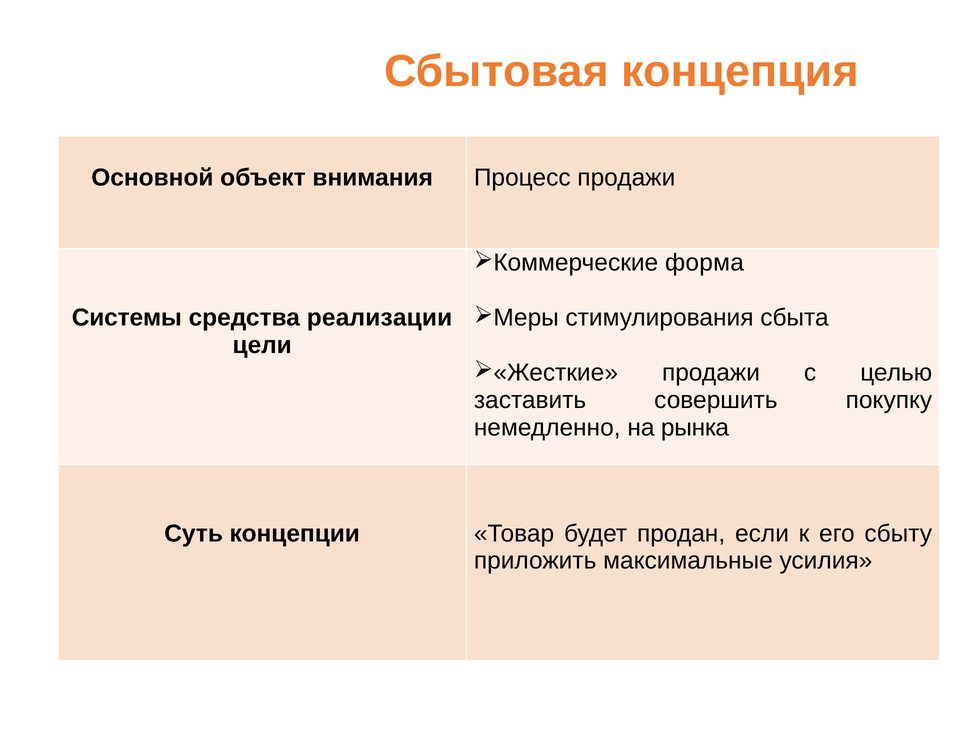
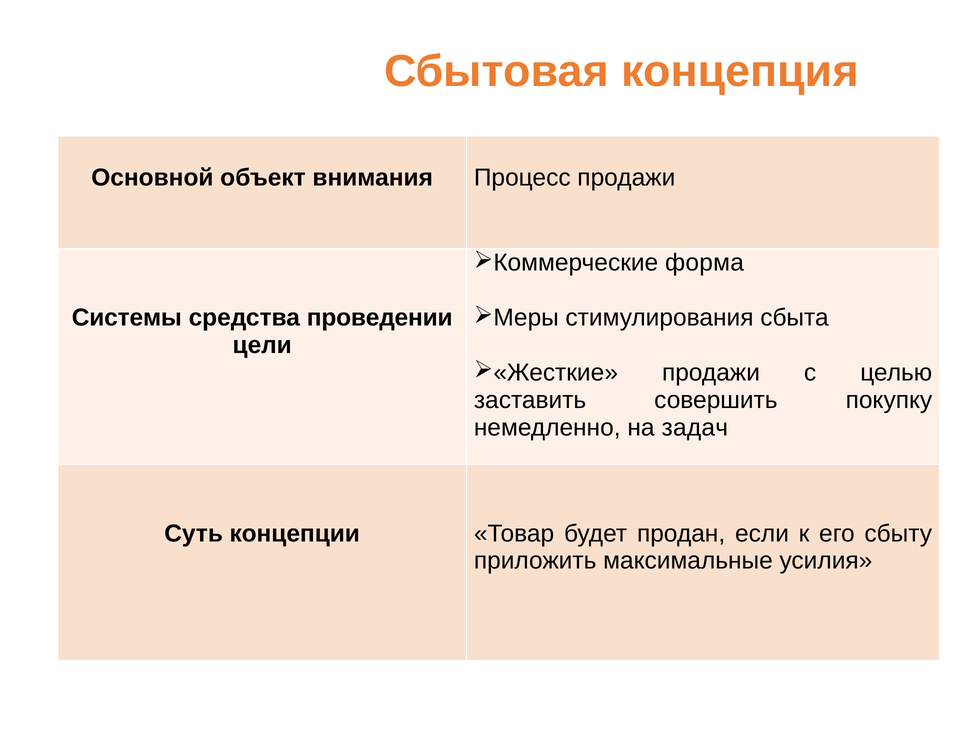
реализации: реализации -> проведении
рынка: рынка -> задач
